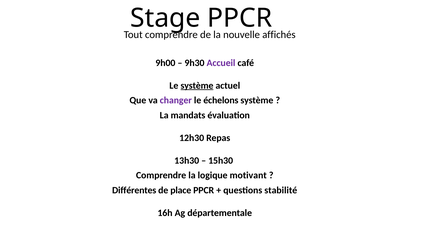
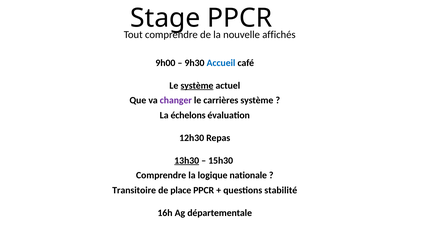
Accueil colour: purple -> blue
échelons: échelons -> carrières
mandats: mandats -> échelons
13h30 underline: none -> present
motivant: motivant -> nationale
Différentes: Différentes -> Transitoire
